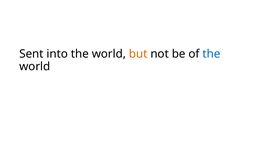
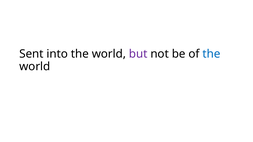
but colour: orange -> purple
